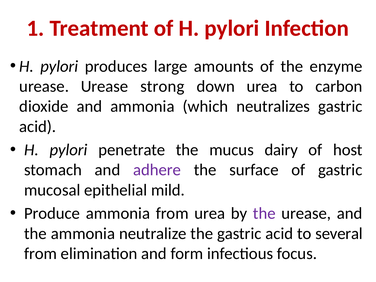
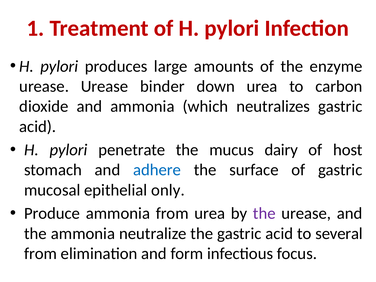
strong: strong -> binder
adhere colour: purple -> blue
mild: mild -> only
